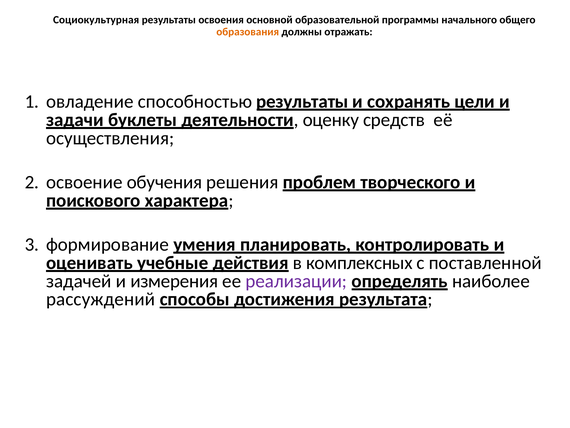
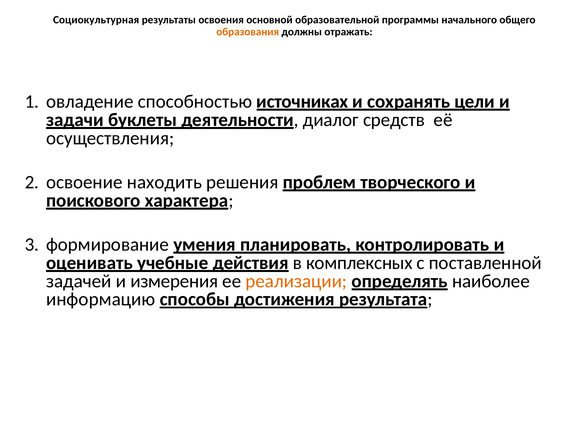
способностью результаты: результаты -> источниках
оценку: оценку -> диалог
обучения: обучения -> находить
реализации colour: purple -> orange
рассуждений: рассуждений -> информацию
